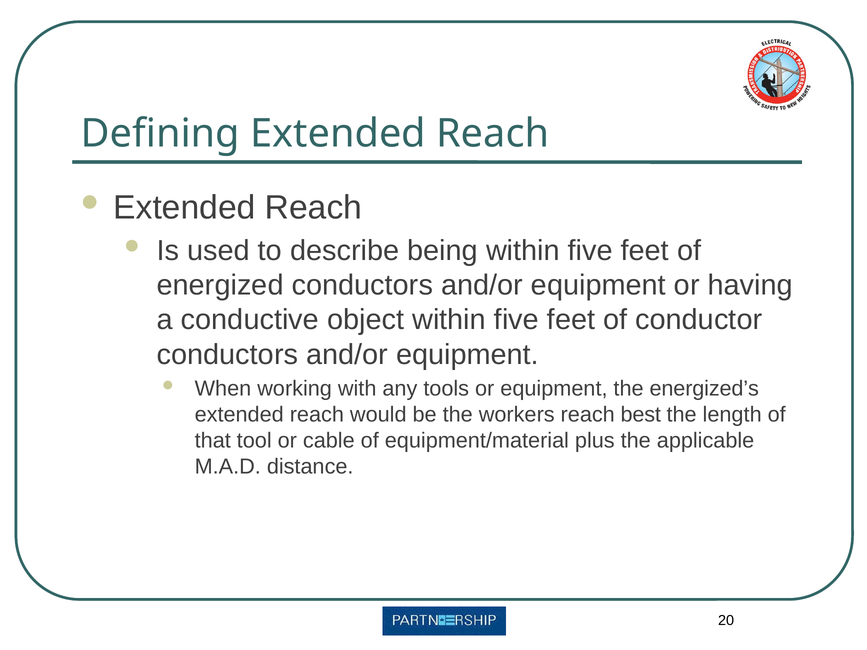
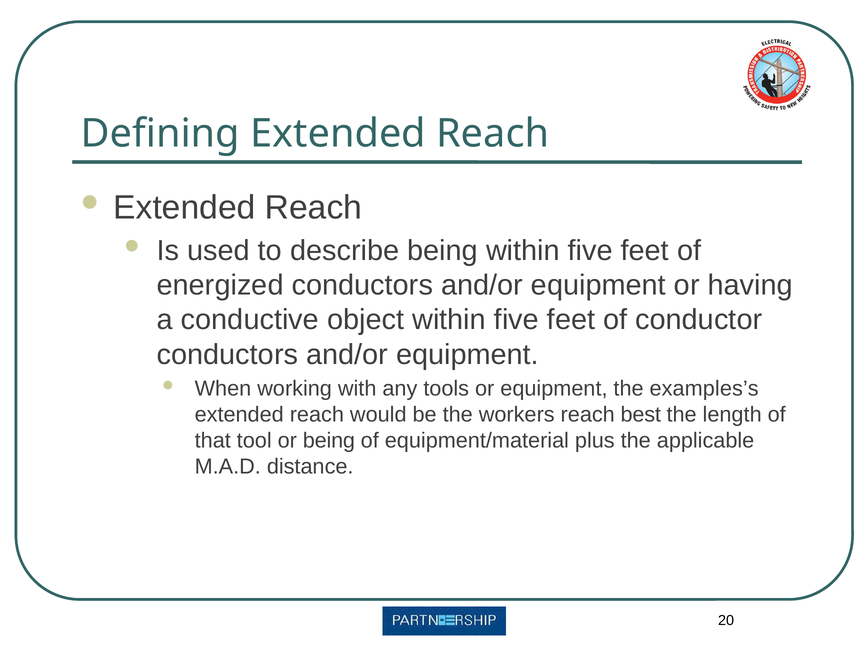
energized’s: energized’s -> examples’s
or cable: cable -> being
